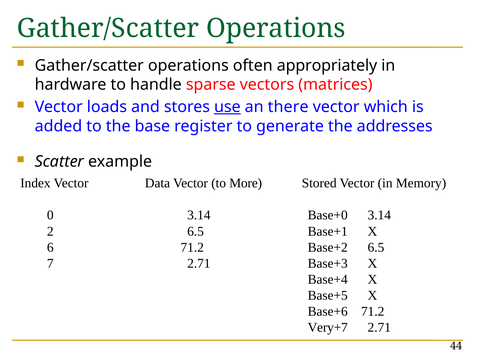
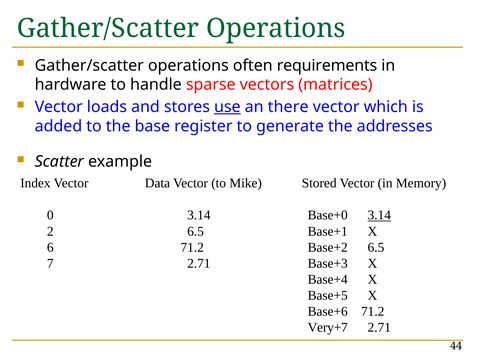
appropriately: appropriately -> requirements
More: More -> Mike
3.14 at (379, 215) underline: none -> present
